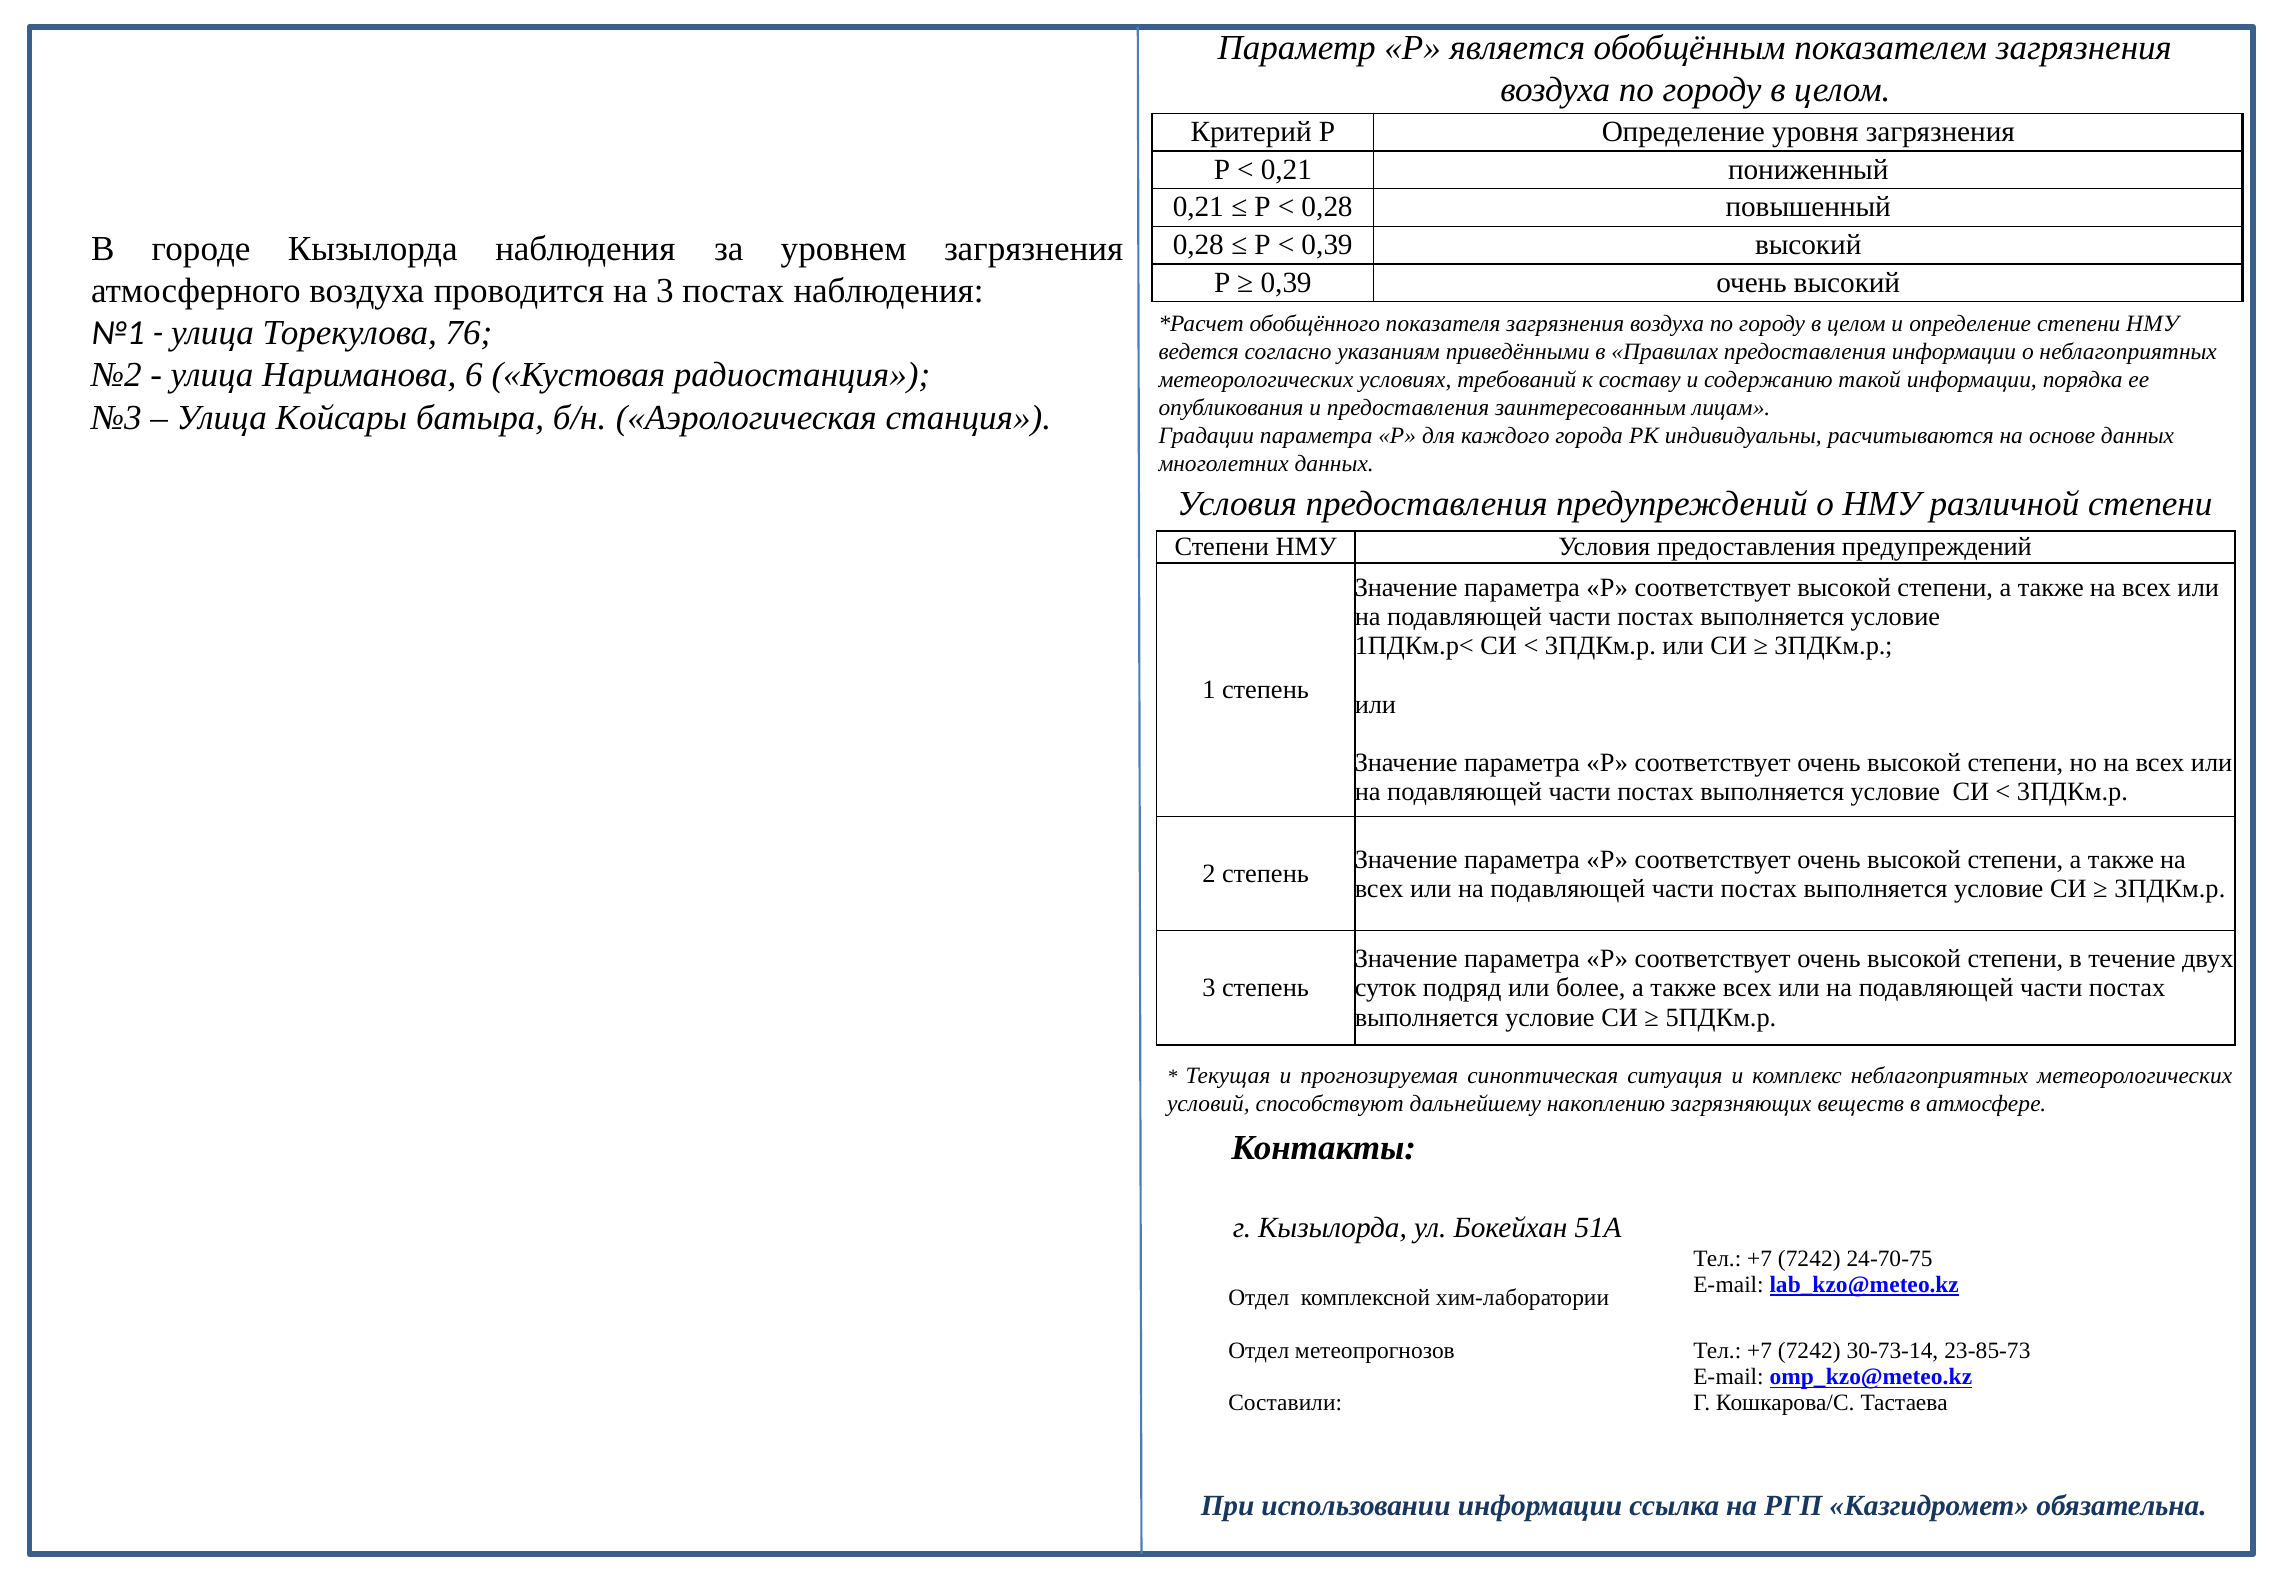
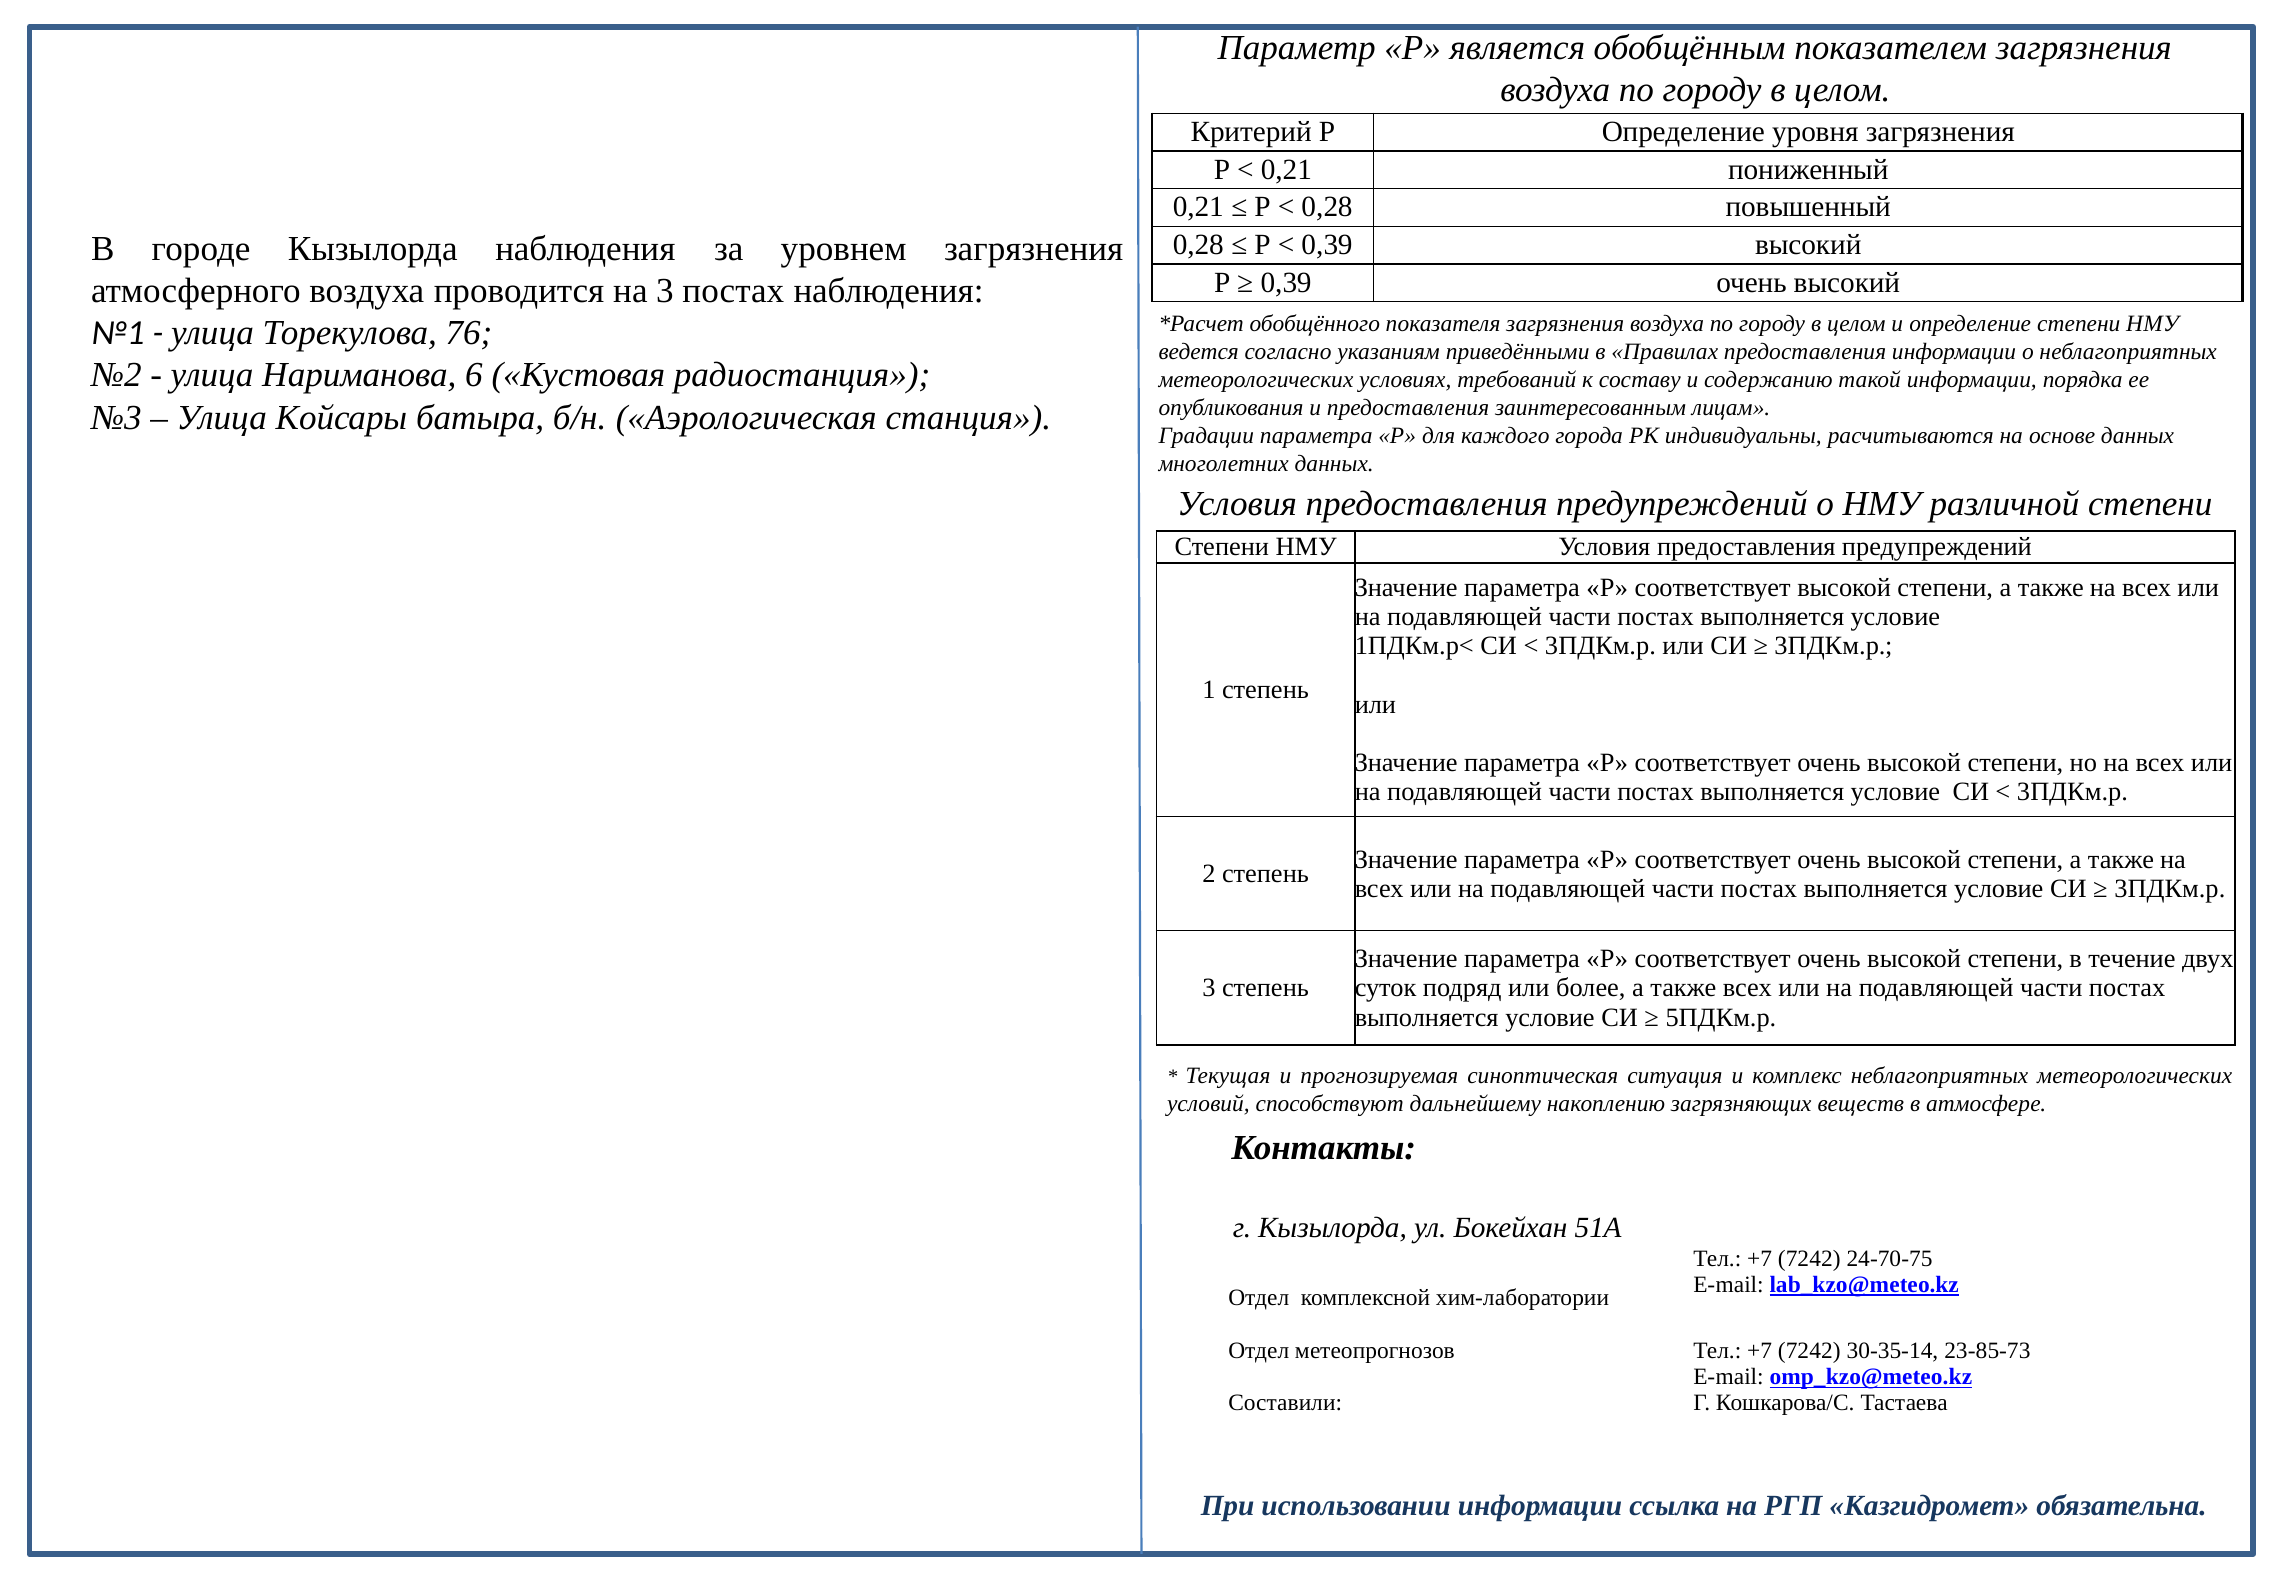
30-73-14: 30-73-14 -> 30-35-14
